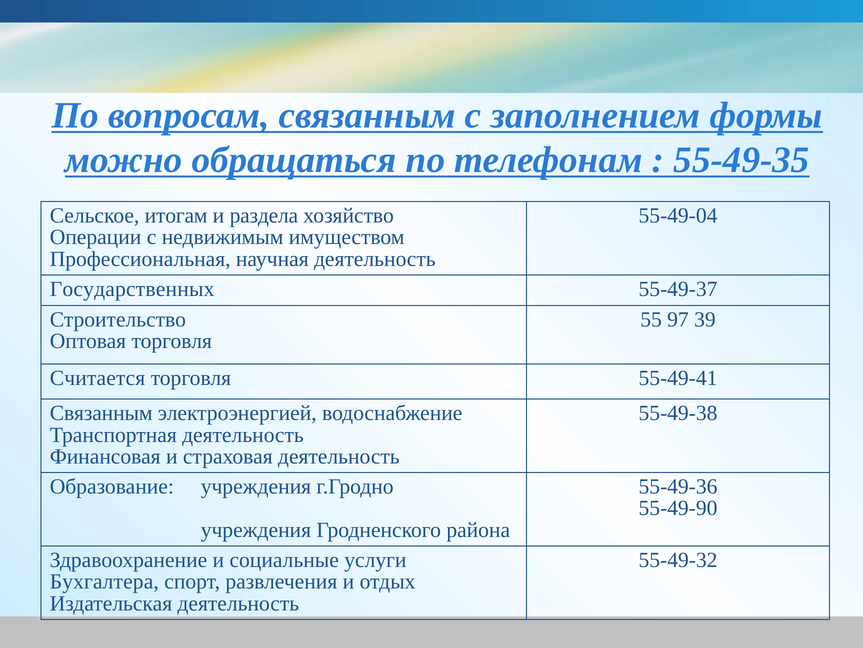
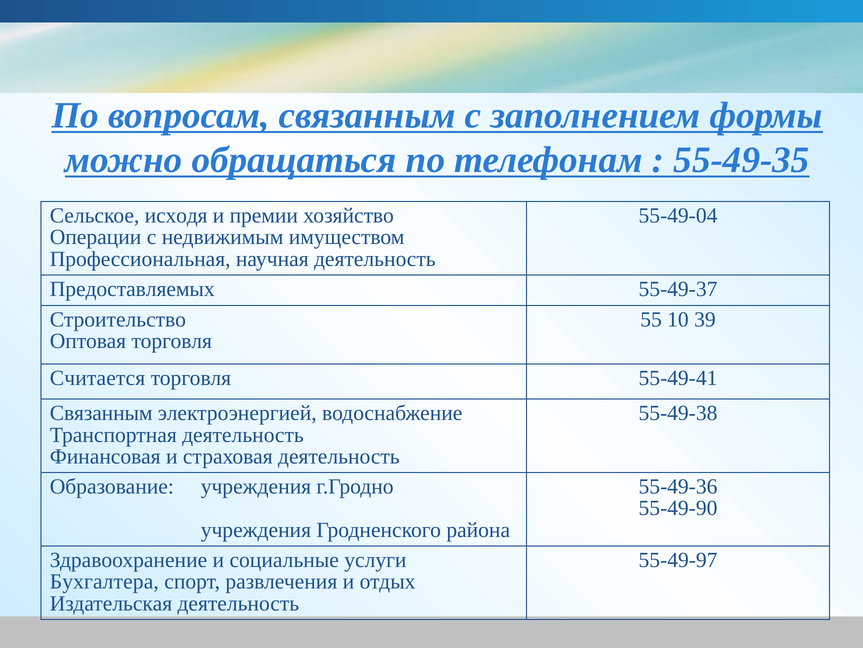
итогам: итогам -> исходя
раздела: раздела -> премии
Государственных: Государственных -> Предоставляемых
97: 97 -> 10
55-49-32: 55-49-32 -> 55-49-97
